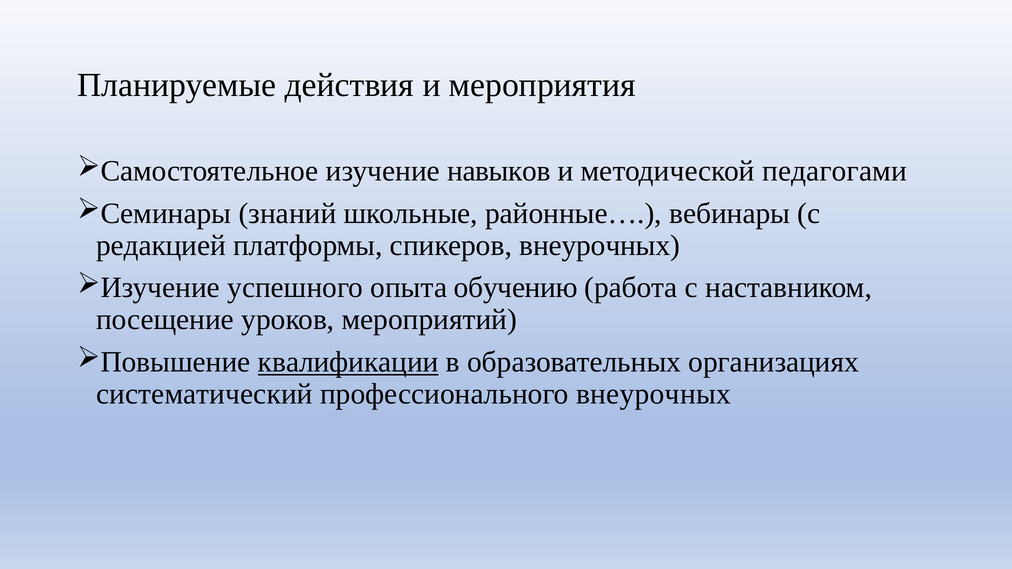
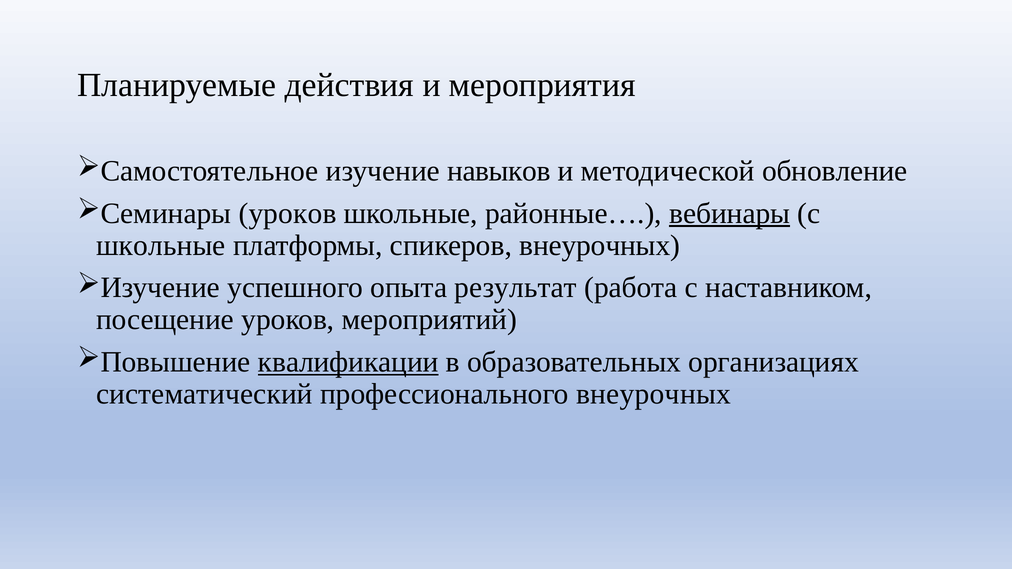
педагогами: педагогами -> обновление
знаний at (288, 214): знаний -> уроков
вебинары underline: none -> present
редакцией at (161, 245): редакцией -> школьные
обучению: обучению -> результат
